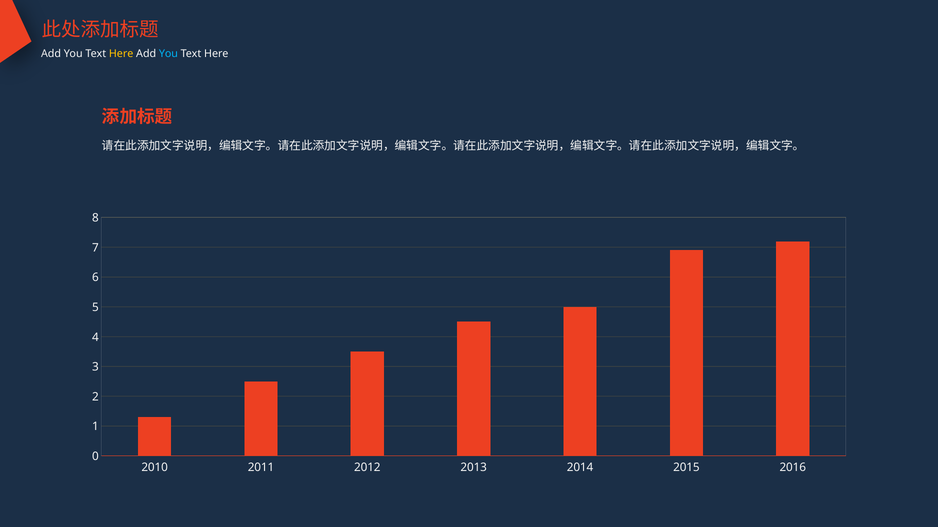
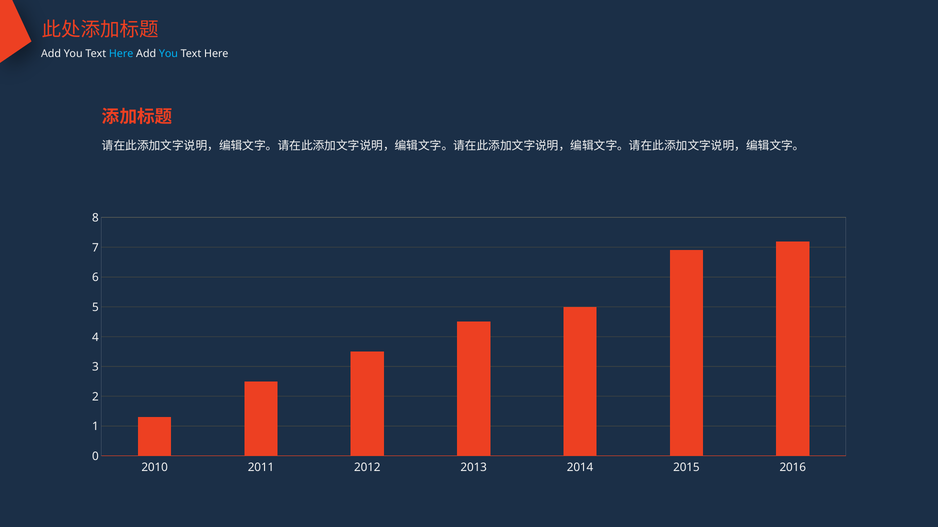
Here at (121, 54) colour: yellow -> light blue
